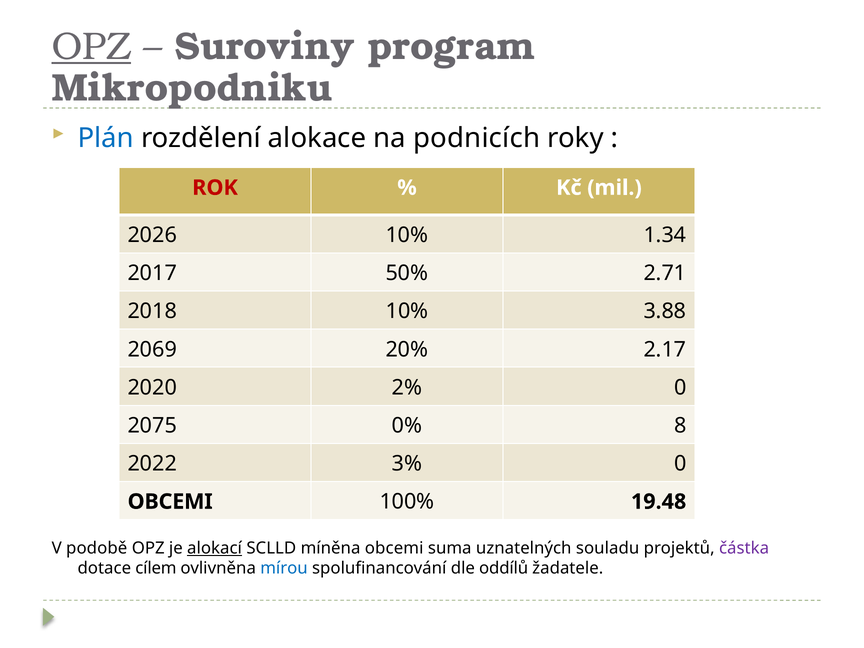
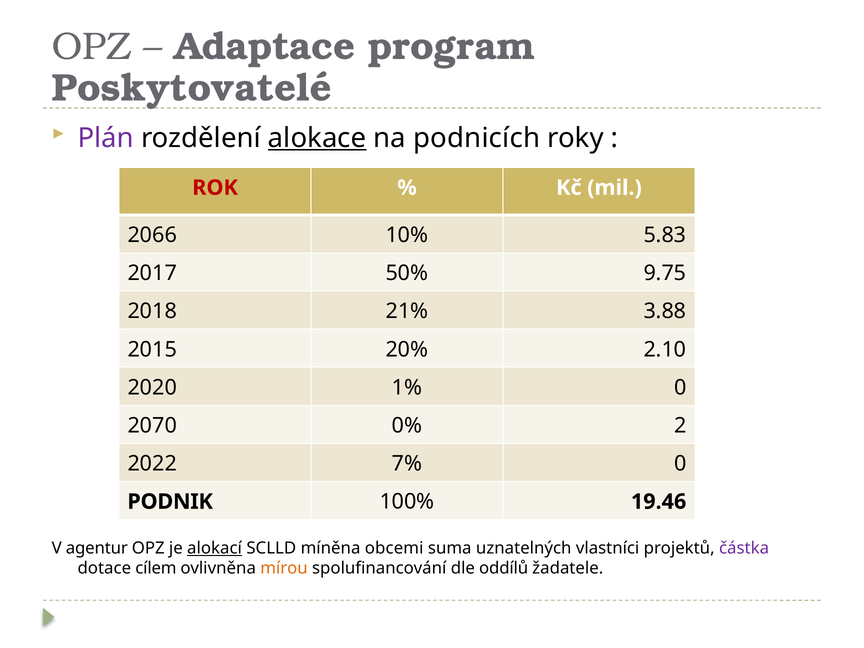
OPZ at (91, 46) underline: present -> none
Suroviny: Suroviny -> Adaptace
Mikropodniku: Mikropodniku -> Poskytovatelé
Plán colour: blue -> purple
alokace underline: none -> present
2026: 2026 -> 2066
1.34: 1.34 -> 5.83
2.71: 2.71 -> 9.75
2018 10%: 10% -> 21%
2069: 2069 -> 2015
2.17: 2.17 -> 2.10
2%: 2% -> 1%
2075: 2075 -> 2070
8: 8 -> 2
3%: 3% -> 7%
OBCEMI at (170, 502): OBCEMI -> PODNIK
19.48: 19.48 -> 19.46
podobě: podobě -> agentur
souladu: souladu -> vlastníci
mírou colour: blue -> orange
